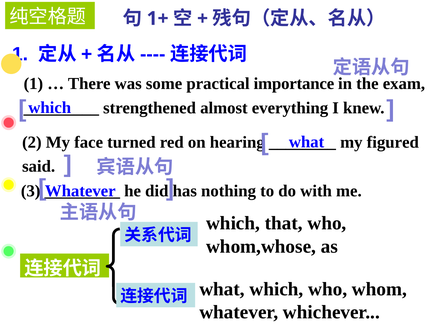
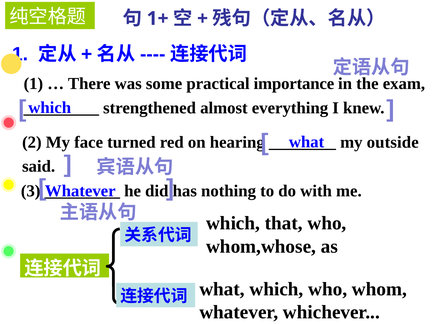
figured: figured -> outside
